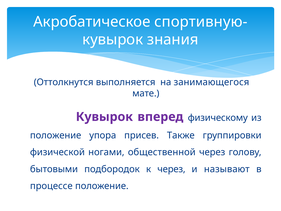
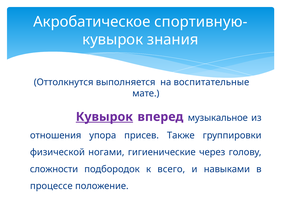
занимающегося: занимающегося -> воспитательные
Кувырок at (104, 117) underline: none -> present
физическому: физическому -> музыкальное
положение at (56, 135): положение -> отношения
общественной: общественной -> гигиенические
бытовыми: бытовыми -> сложности
к через: через -> всего
называют: называют -> навыками
